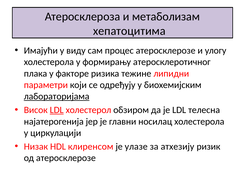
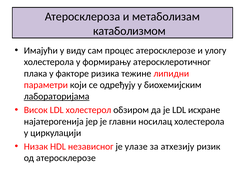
хепатоцитима: хепатоцитима -> катаболизмом
LDL at (57, 110) underline: present -> none
телесна: телесна -> исхране
клиренсом: клиренсом -> независног
